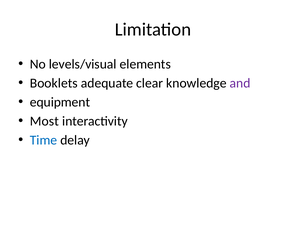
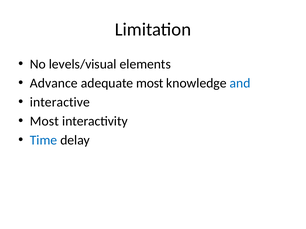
Booklets: Booklets -> Advance
adequate clear: clear -> most
and colour: purple -> blue
equipment: equipment -> interactive
